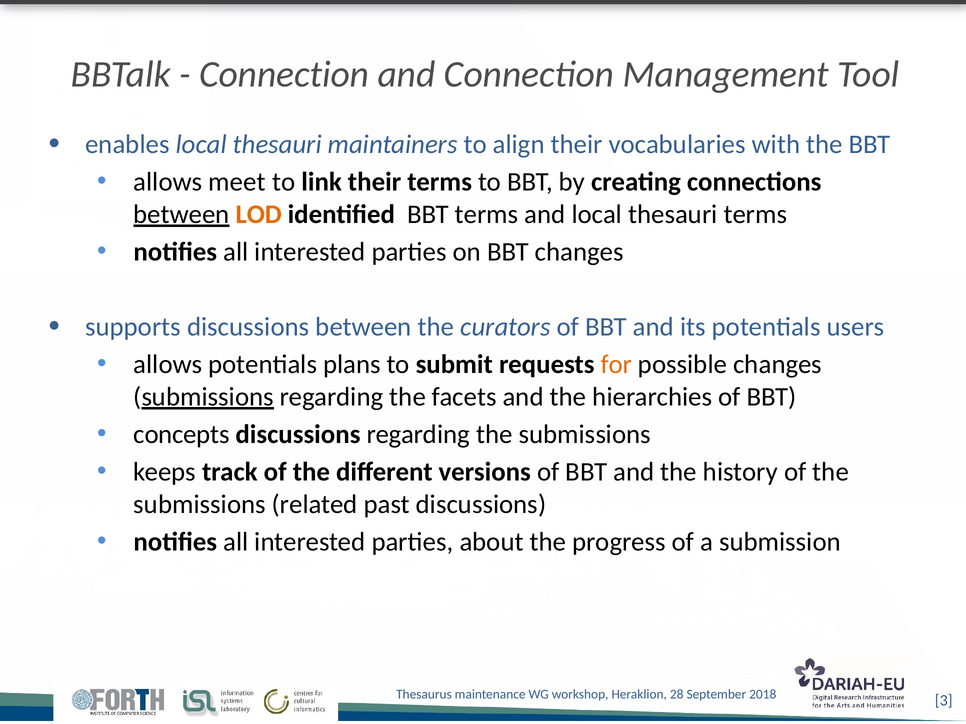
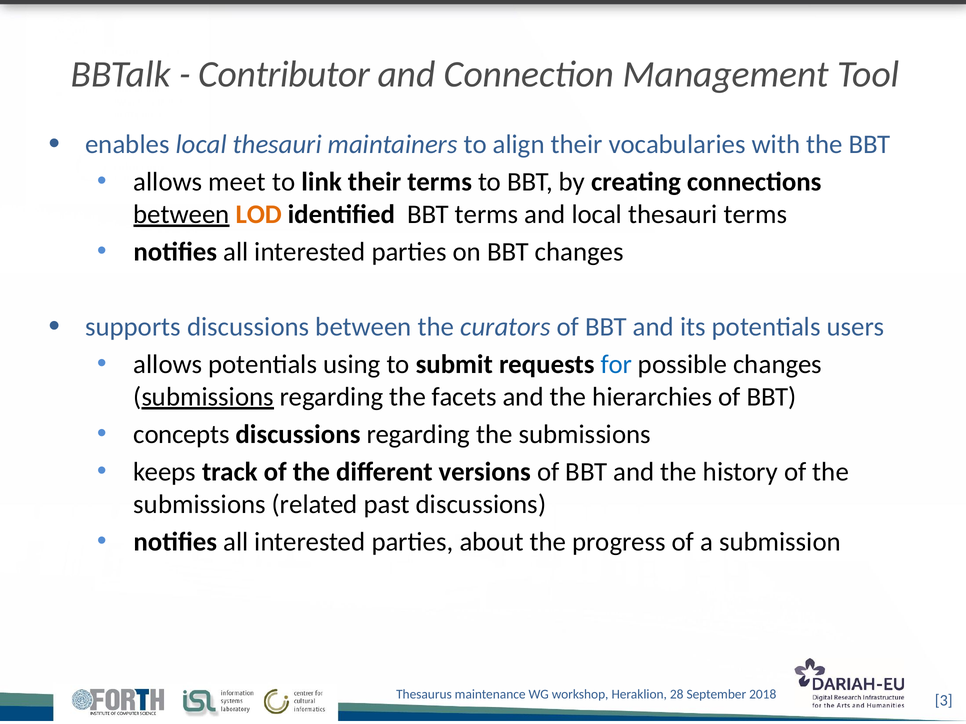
Connection at (284, 74): Connection -> Contributor
plans: plans -> using
for colour: orange -> blue
